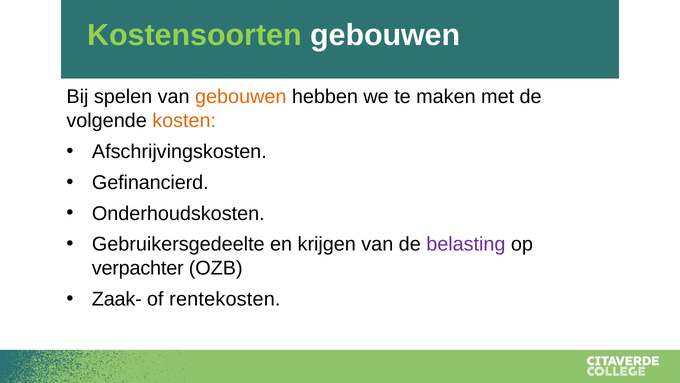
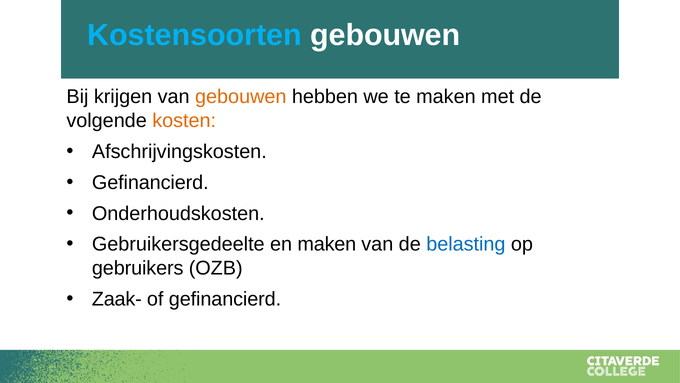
Kostensoorten colour: light green -> light blue
spelen: spelen -> krijgen
en krijgen: krijgen -> maken
belasting colour: purple -> blue
verpachter: verpachter -> gebruikers
of rentekosten: rentekosten -> gefinancierd
